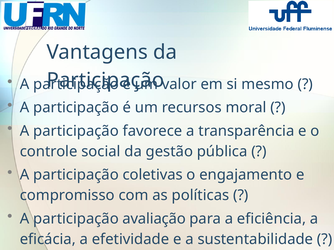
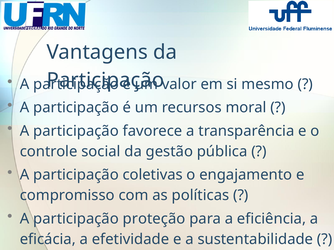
avaliação: avaliação -> proteção
